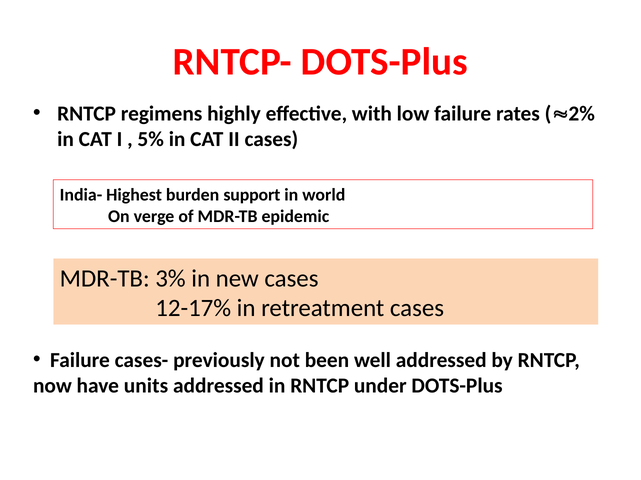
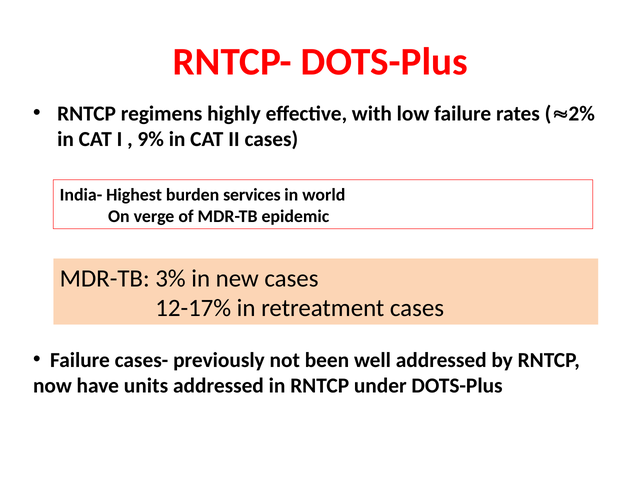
5%: 5% -> 9%
support: support -> services
